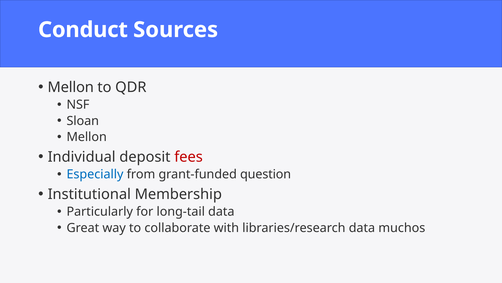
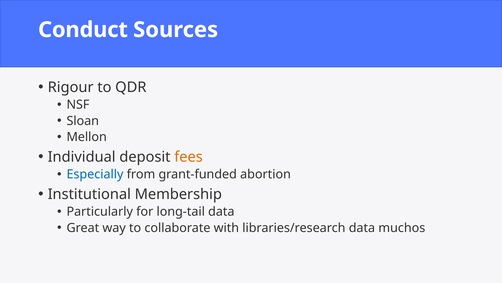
Mellon at (71, 87): Mellon -> Rigour
fees colour: red -> orange
question: question -> abortion
